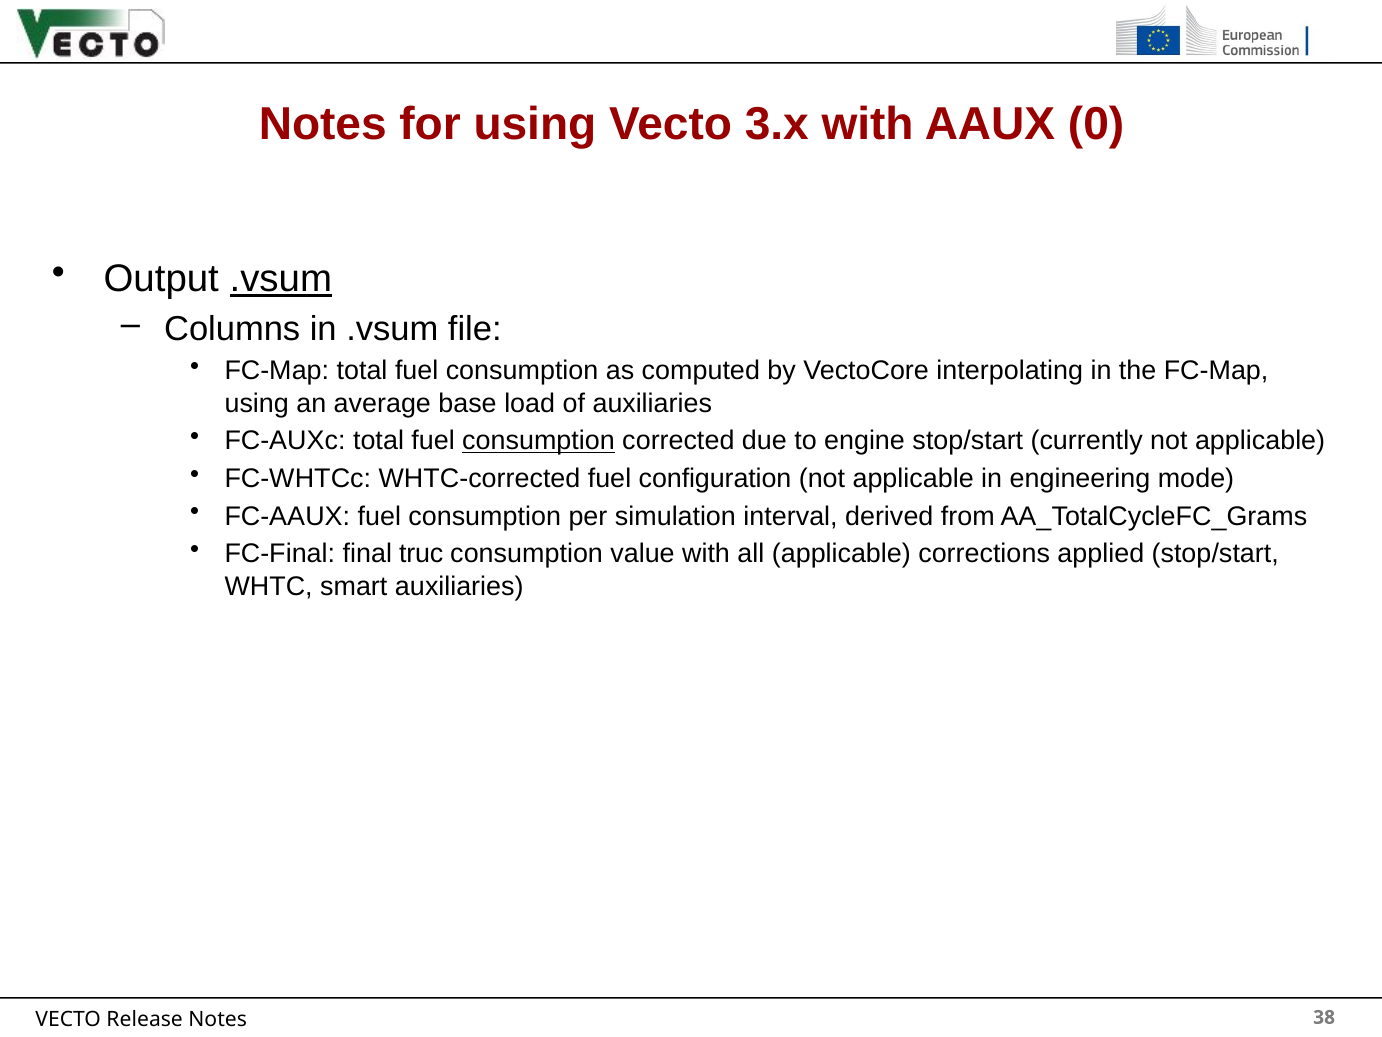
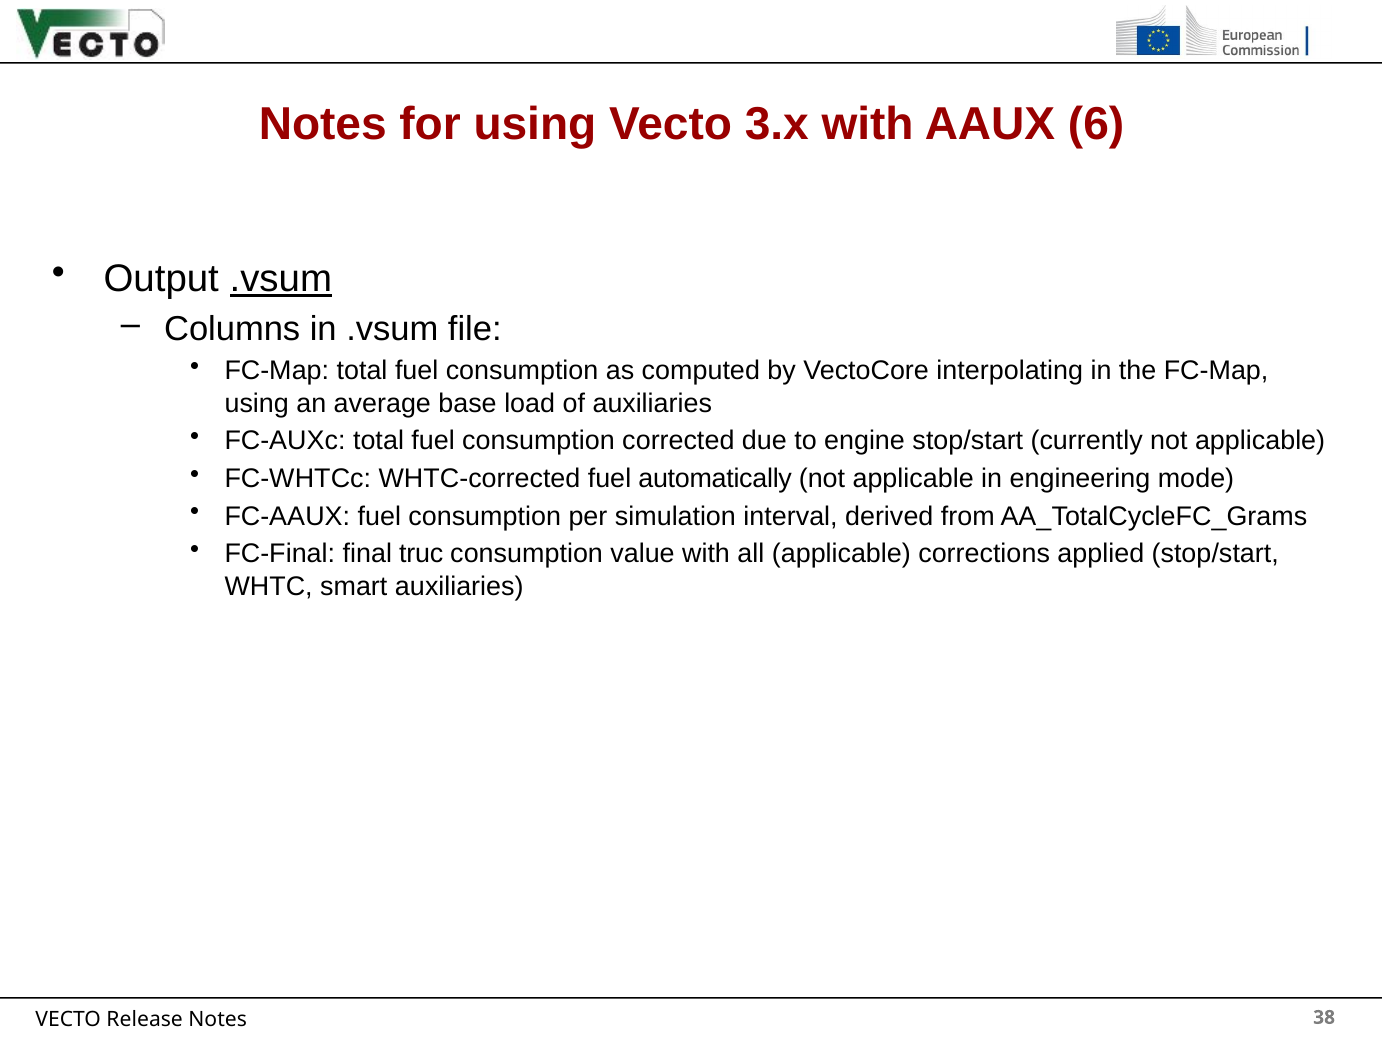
0: 0 -> 6
consumption at (539, 441) underline: present -> none
configuration: configuration -> automatically
